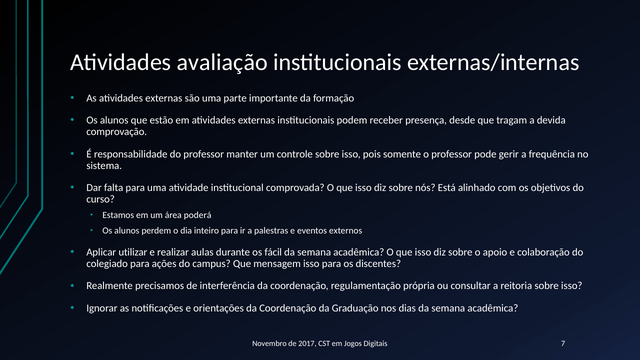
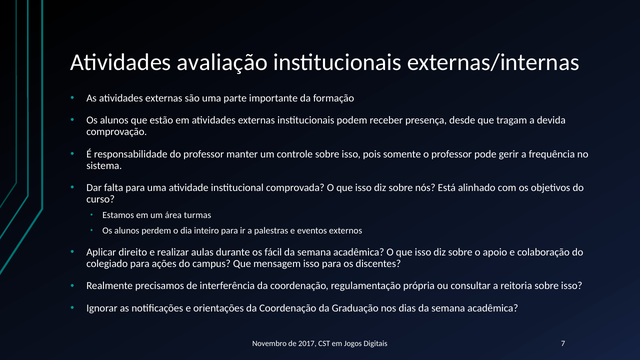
poderá: poderá -> turmas
utilizar: utilizar -> direito
